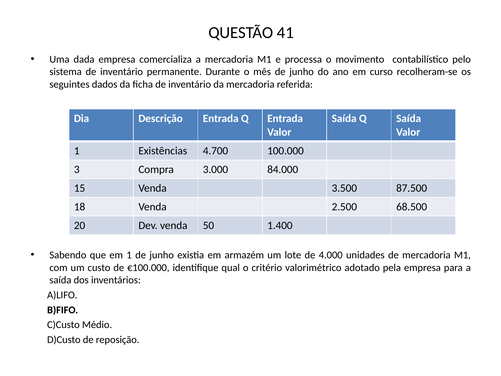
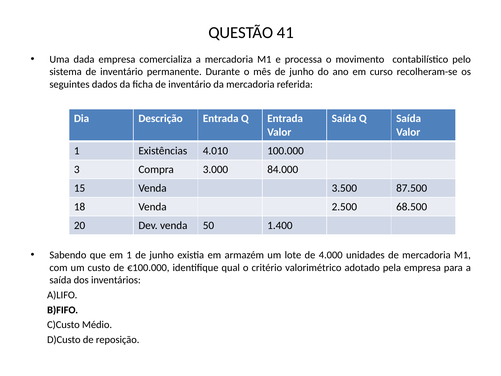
4.700: 4.700 -> 4.010
